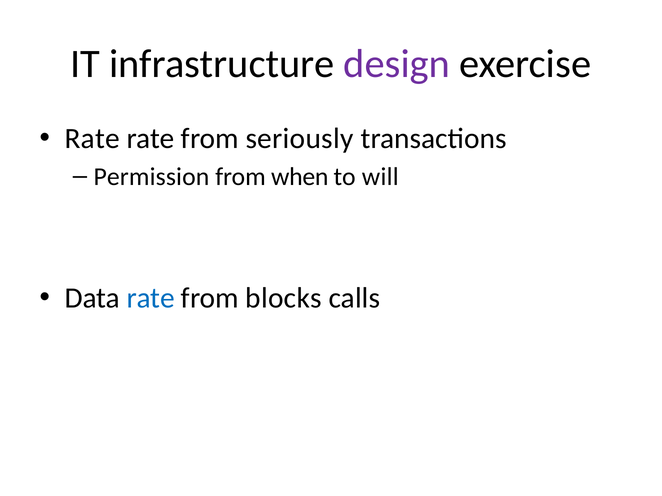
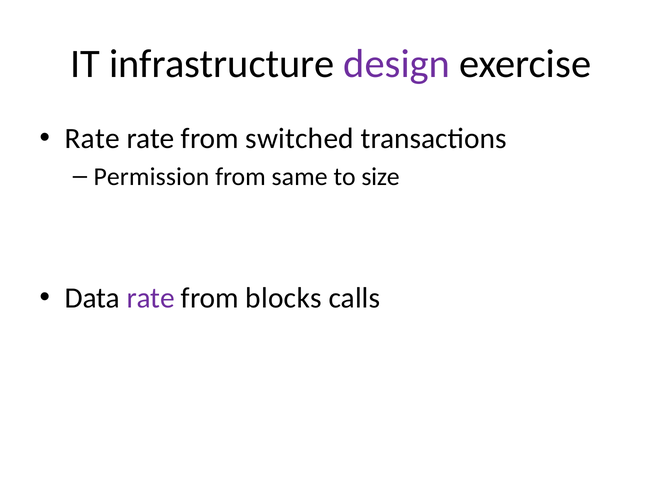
seriously: seriously -> switched
when: when -> same
will: will -> size
rate at (151, 299) colour: blue -> purple
